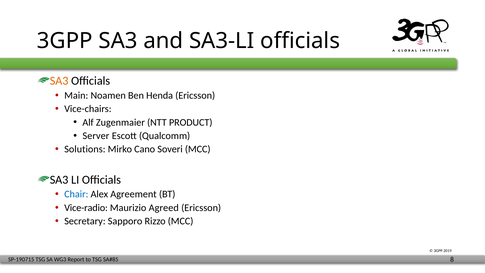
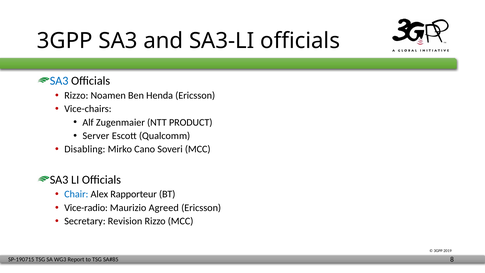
SA3 at (59, 81) colour: orange -> blue
Main at (76, 95): Main -> Rizzo
Solutions: Solutions -> Disabling
Agreement: Agreement -> Rapporteur
Sapporo: Sapporo -> Revision
